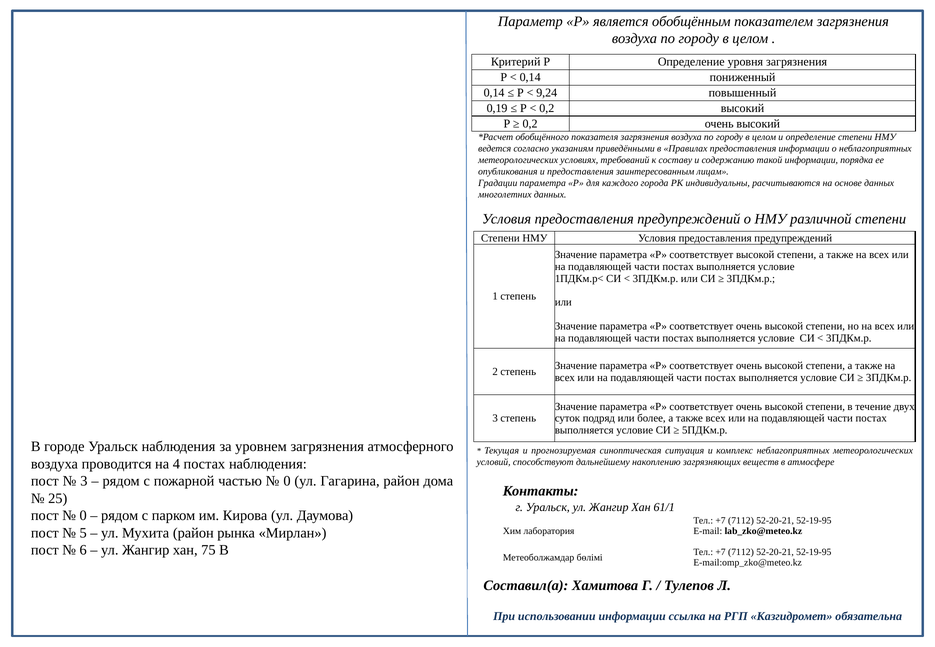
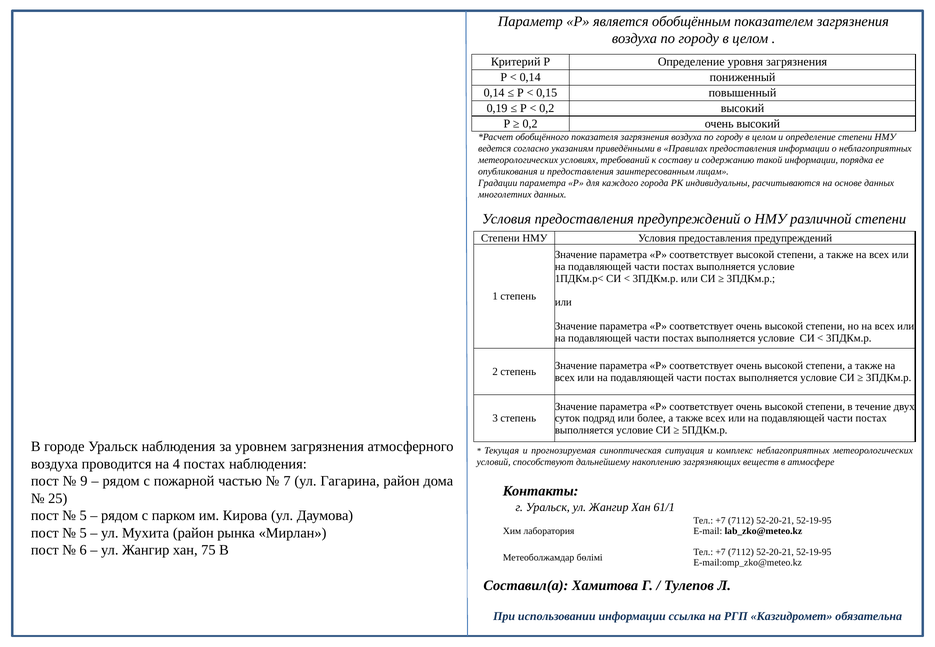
9,24: 9,24 -> 0,15
3 at (84, 481): 3 -> 9
0 at (287, 481): 0 -> 7
0 at (83, 516): 0 -> 5
